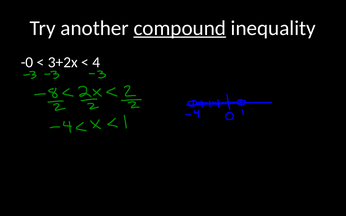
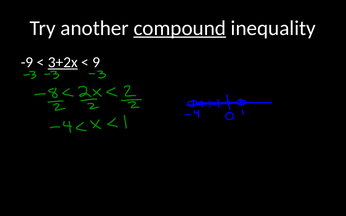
-0: -0 -> -9
3+2x underline: none -> present
4: 4 -> 9
